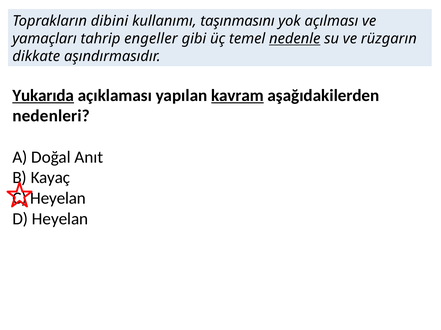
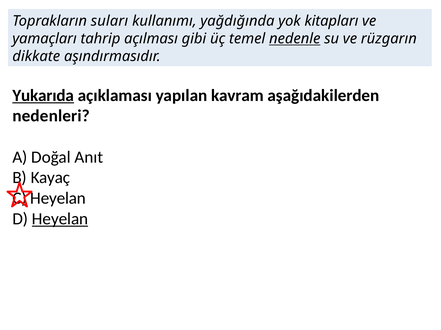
dibini: dibini -> suları
taşınmasını: taşınmasını -> yağdığında
açılması: açılması -> kitapları
engeller: engeller -> açılması
kavram underline: present -> none
Heyelan at (60, 219) underline: none -> present
